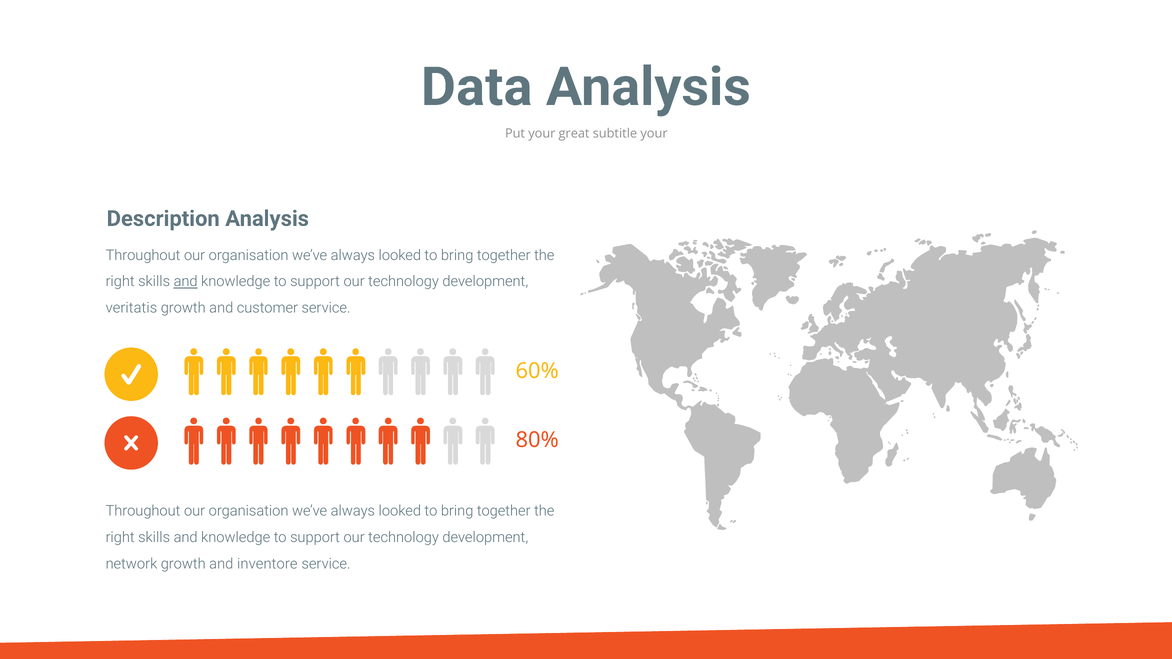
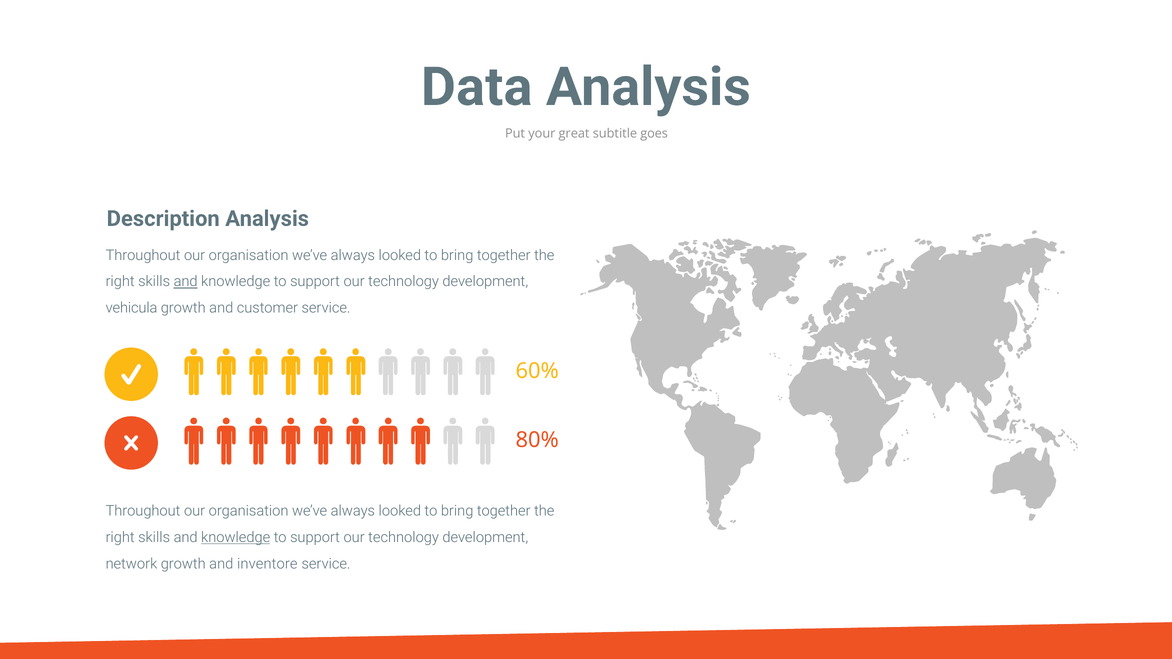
subtitle your: your -> goes
veritatis: veritatis -> vehicula
knowledge at (236, 538) underline: none -> present
